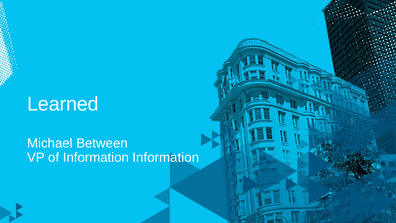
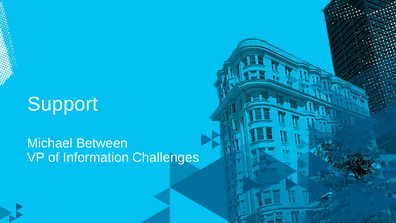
Learned: Learned -> Support
Information Information: Information -> Challenges
